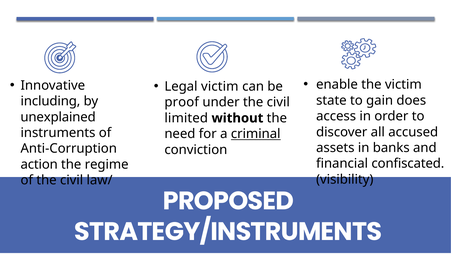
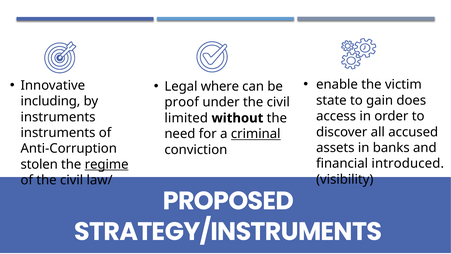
Legal victim: victim -> where
unexplained at (58, 117): unexplained -> instruments
confiscated: confiscated -> introduced
action: action -> stolen
regime underline: none -> present
